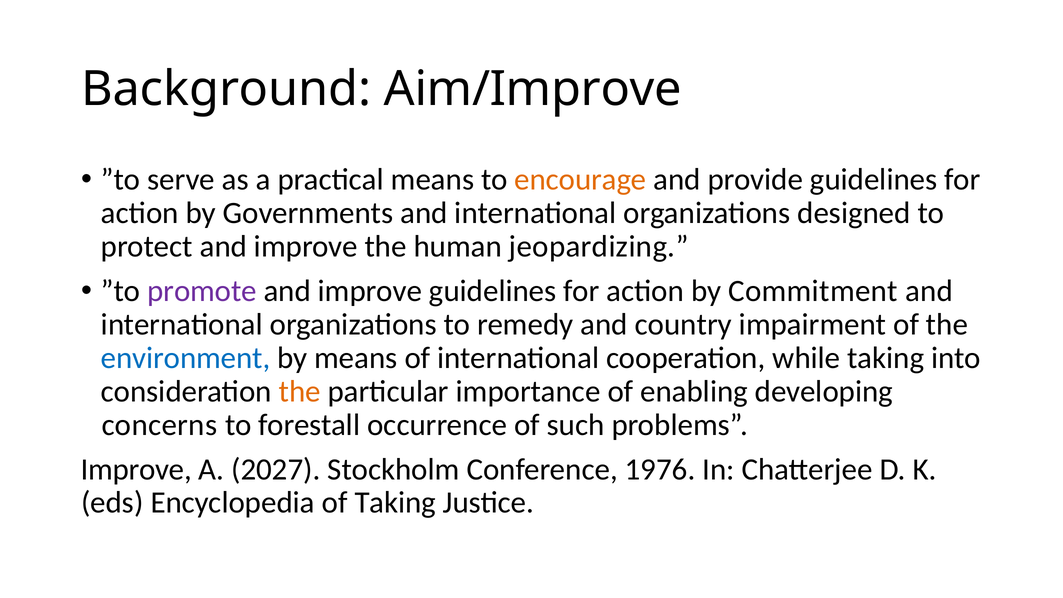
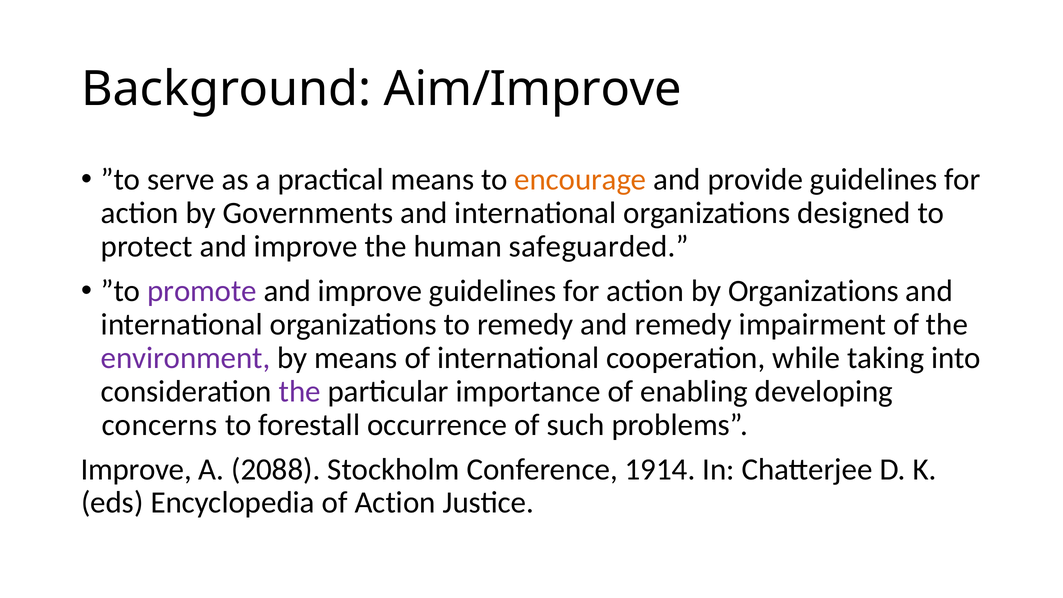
jeopardizing: jeopardizing -> safeguarded
by Commitment: Commitment -> Organizations
and country: country -> remedy
environment colour: blue -> purple
the at (300, 391) colour: orange -> purple
2027: 2027 -> 2088
1976: 1976 -> 1914
of Taking: Taking -> Action
